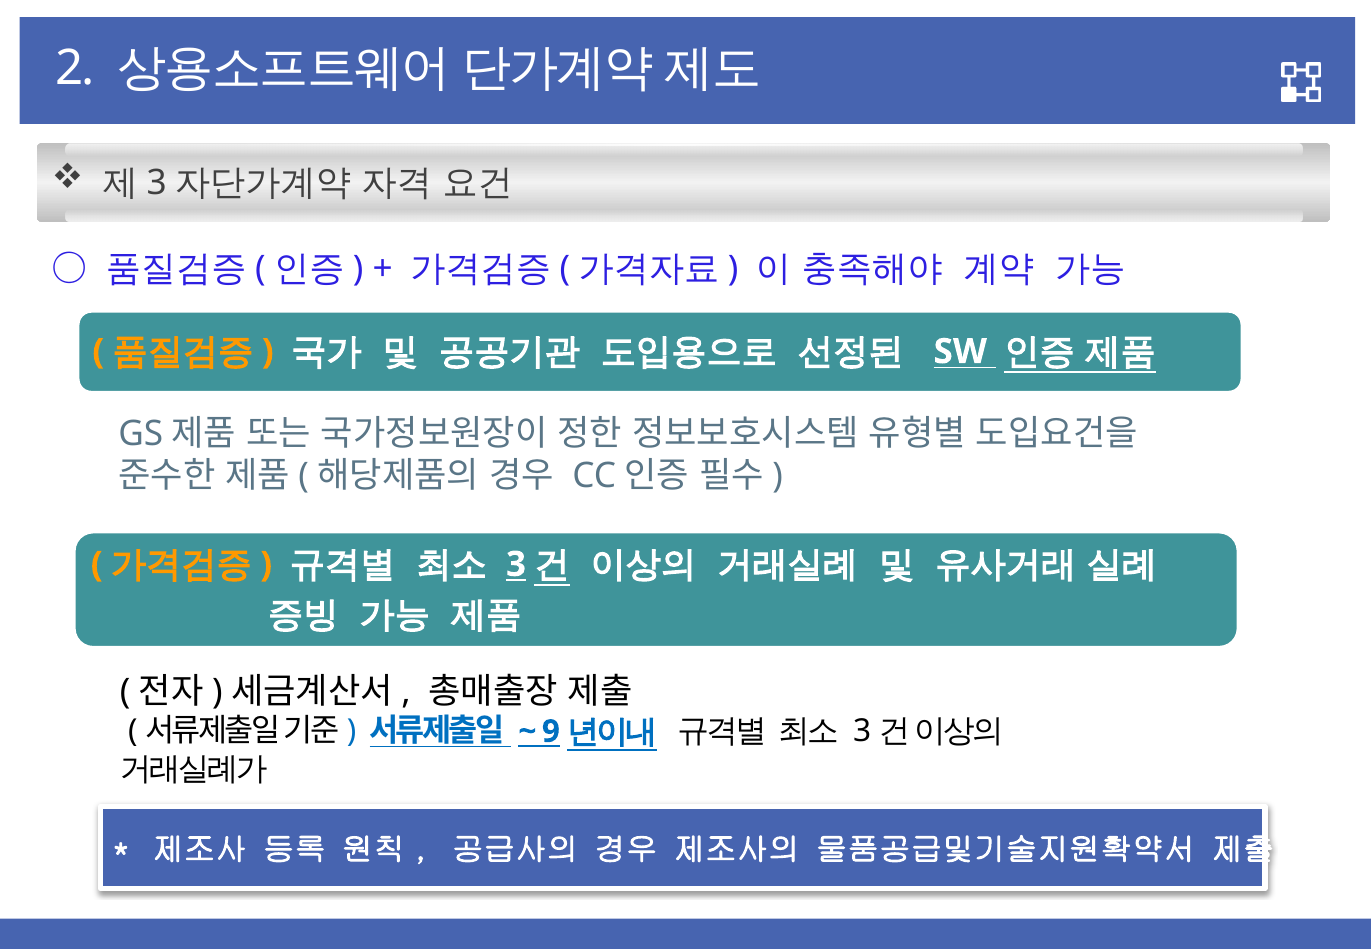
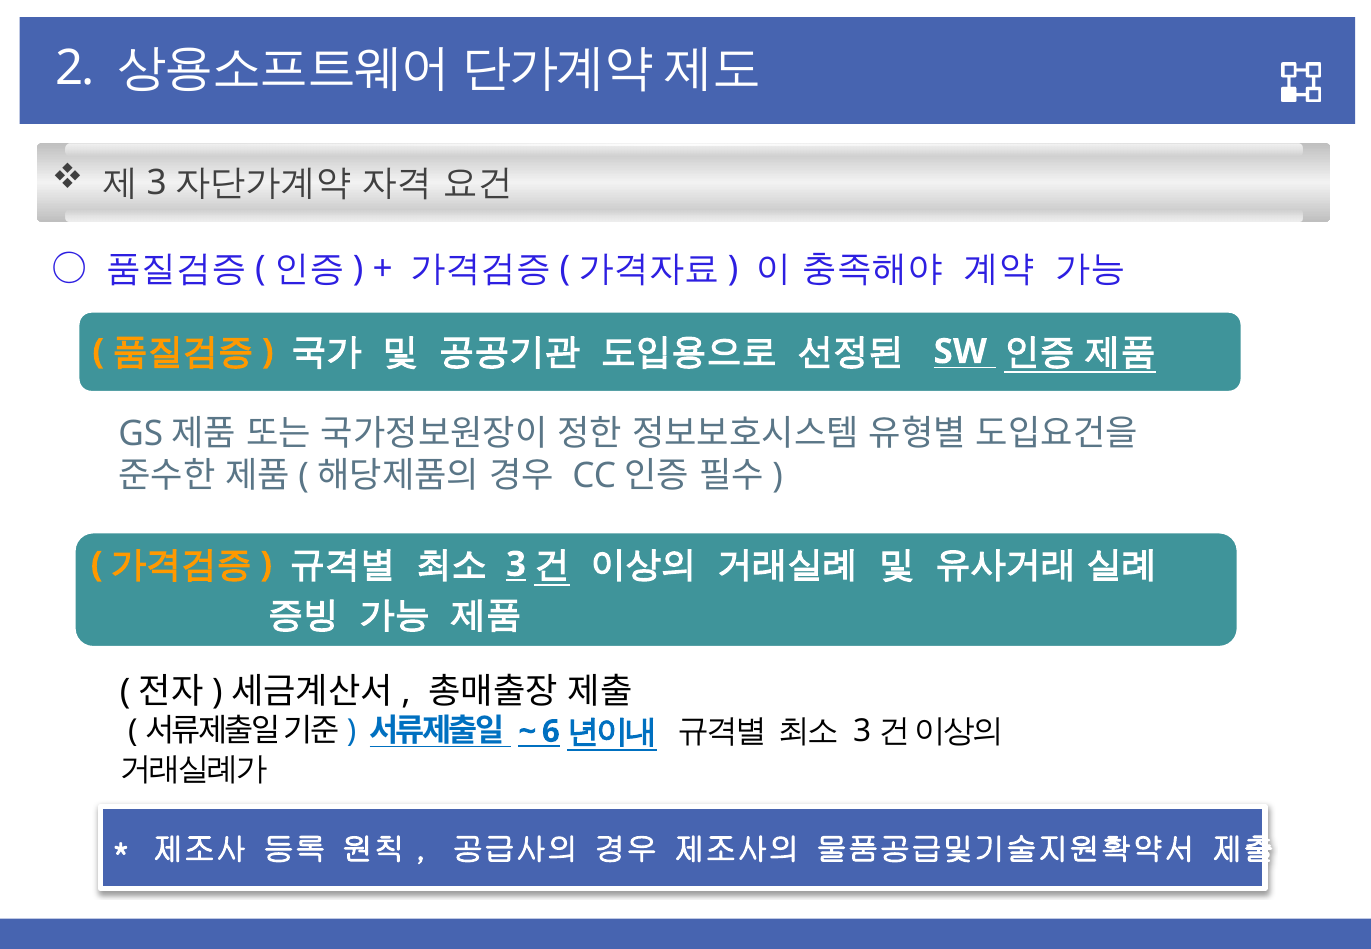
9: 9 -> 6
